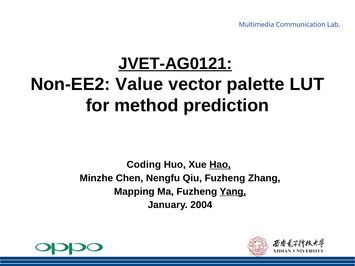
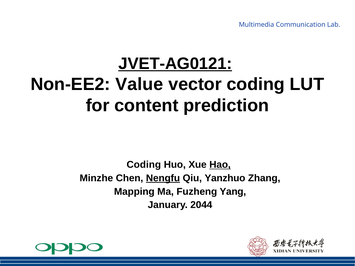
vector palette: palette -> coding
method: method -> content
Nengfu underline: none -> present
Qiu Fuzheng: Fuzheng -> Yanzhuo
Yang underline: present -> none
2004: 2004 -> 2044
